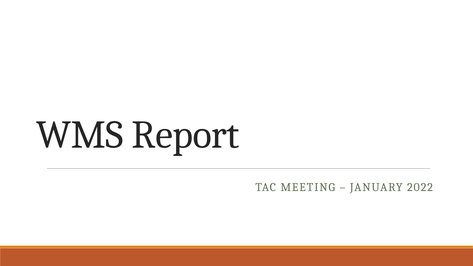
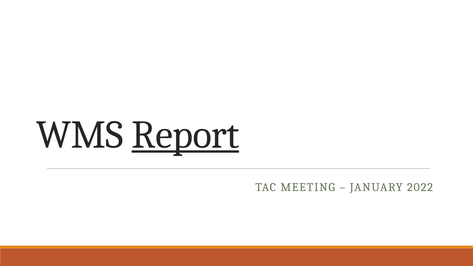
Report underline: none -> present
